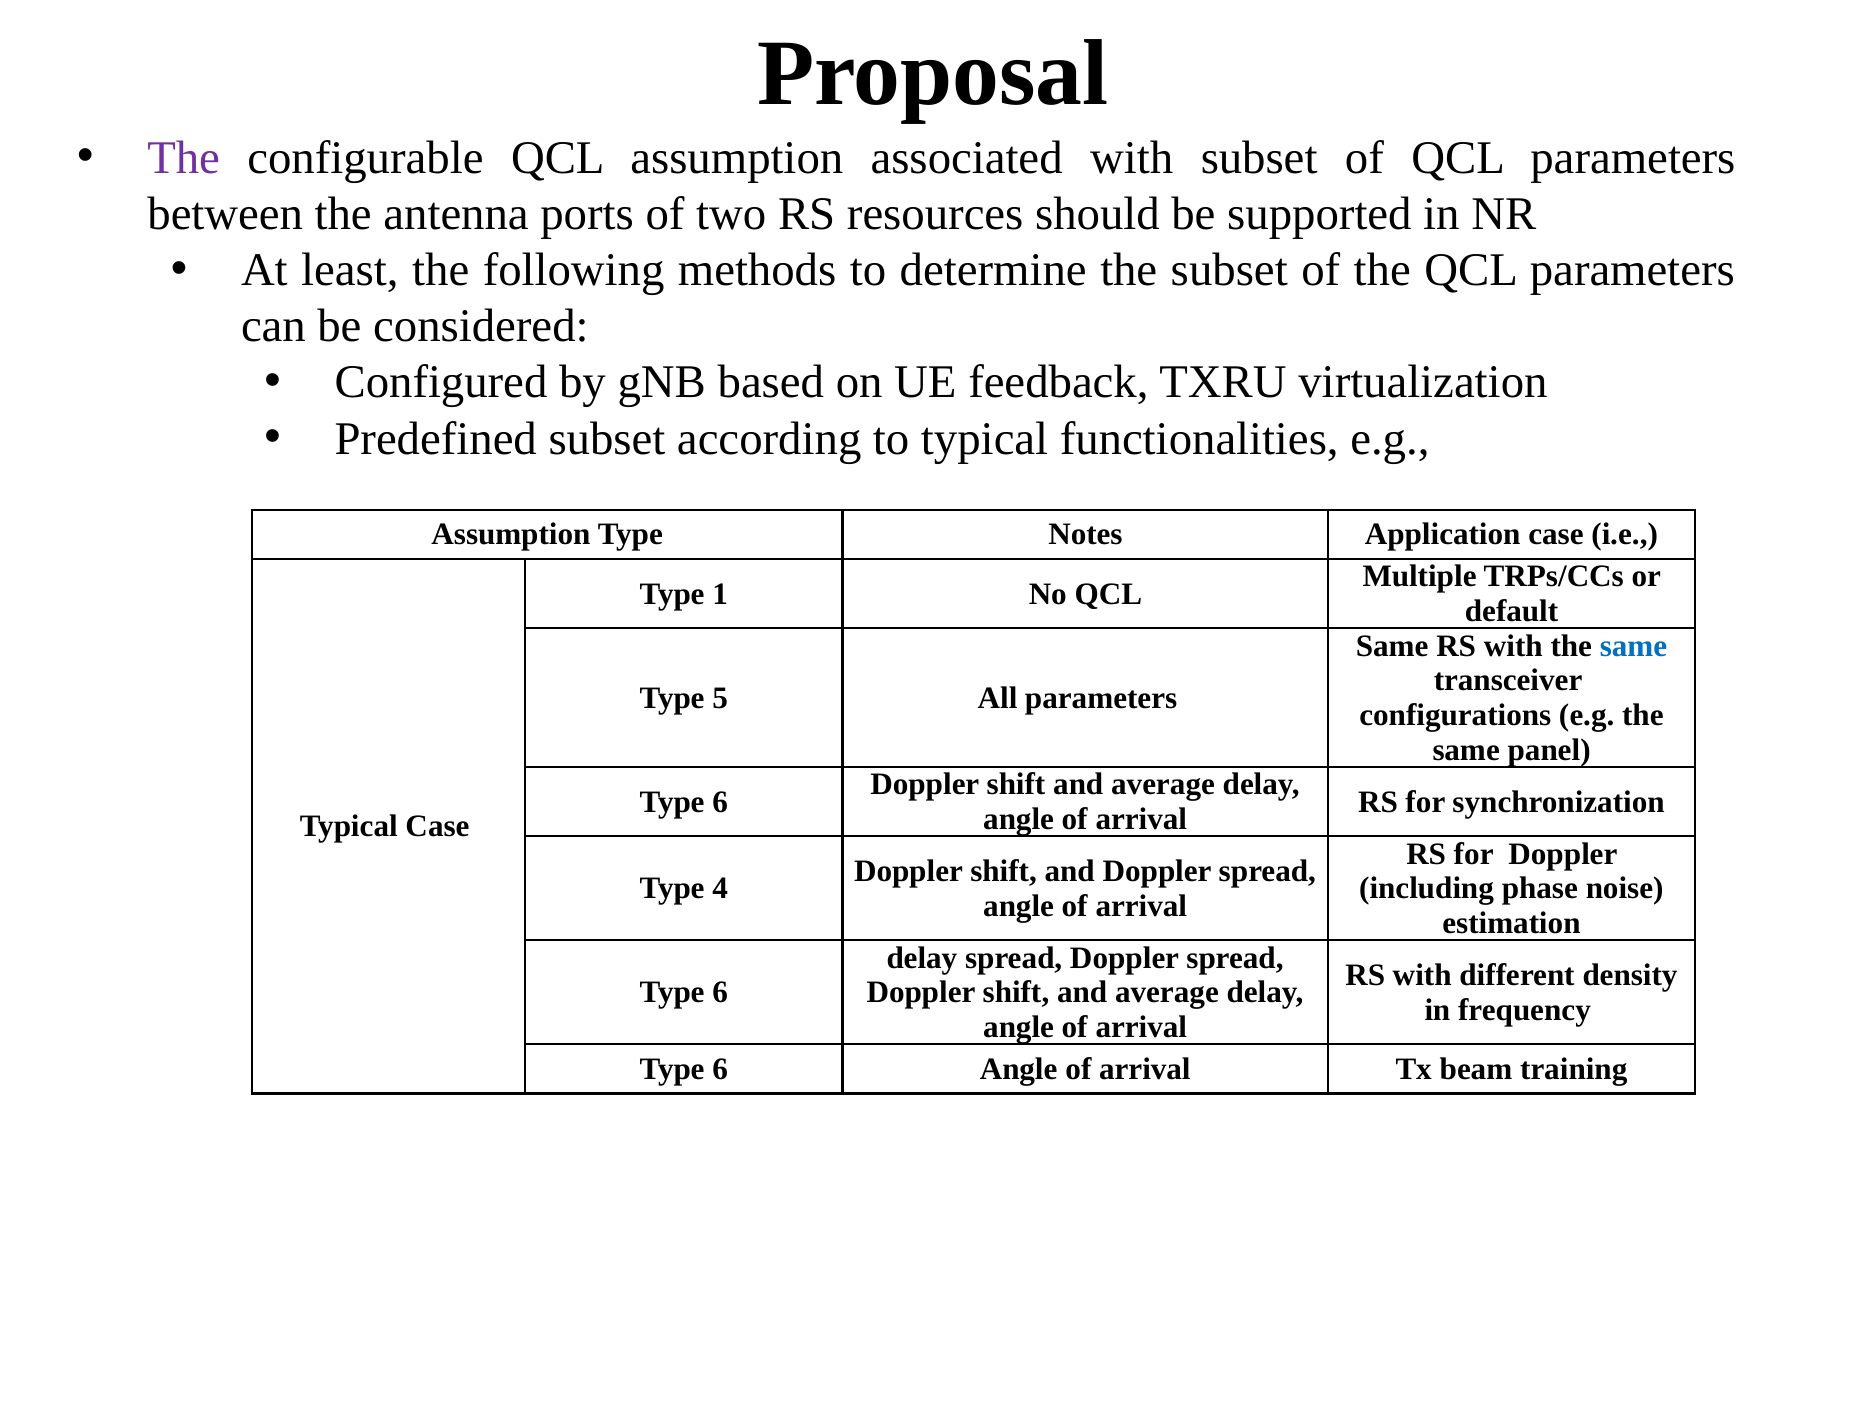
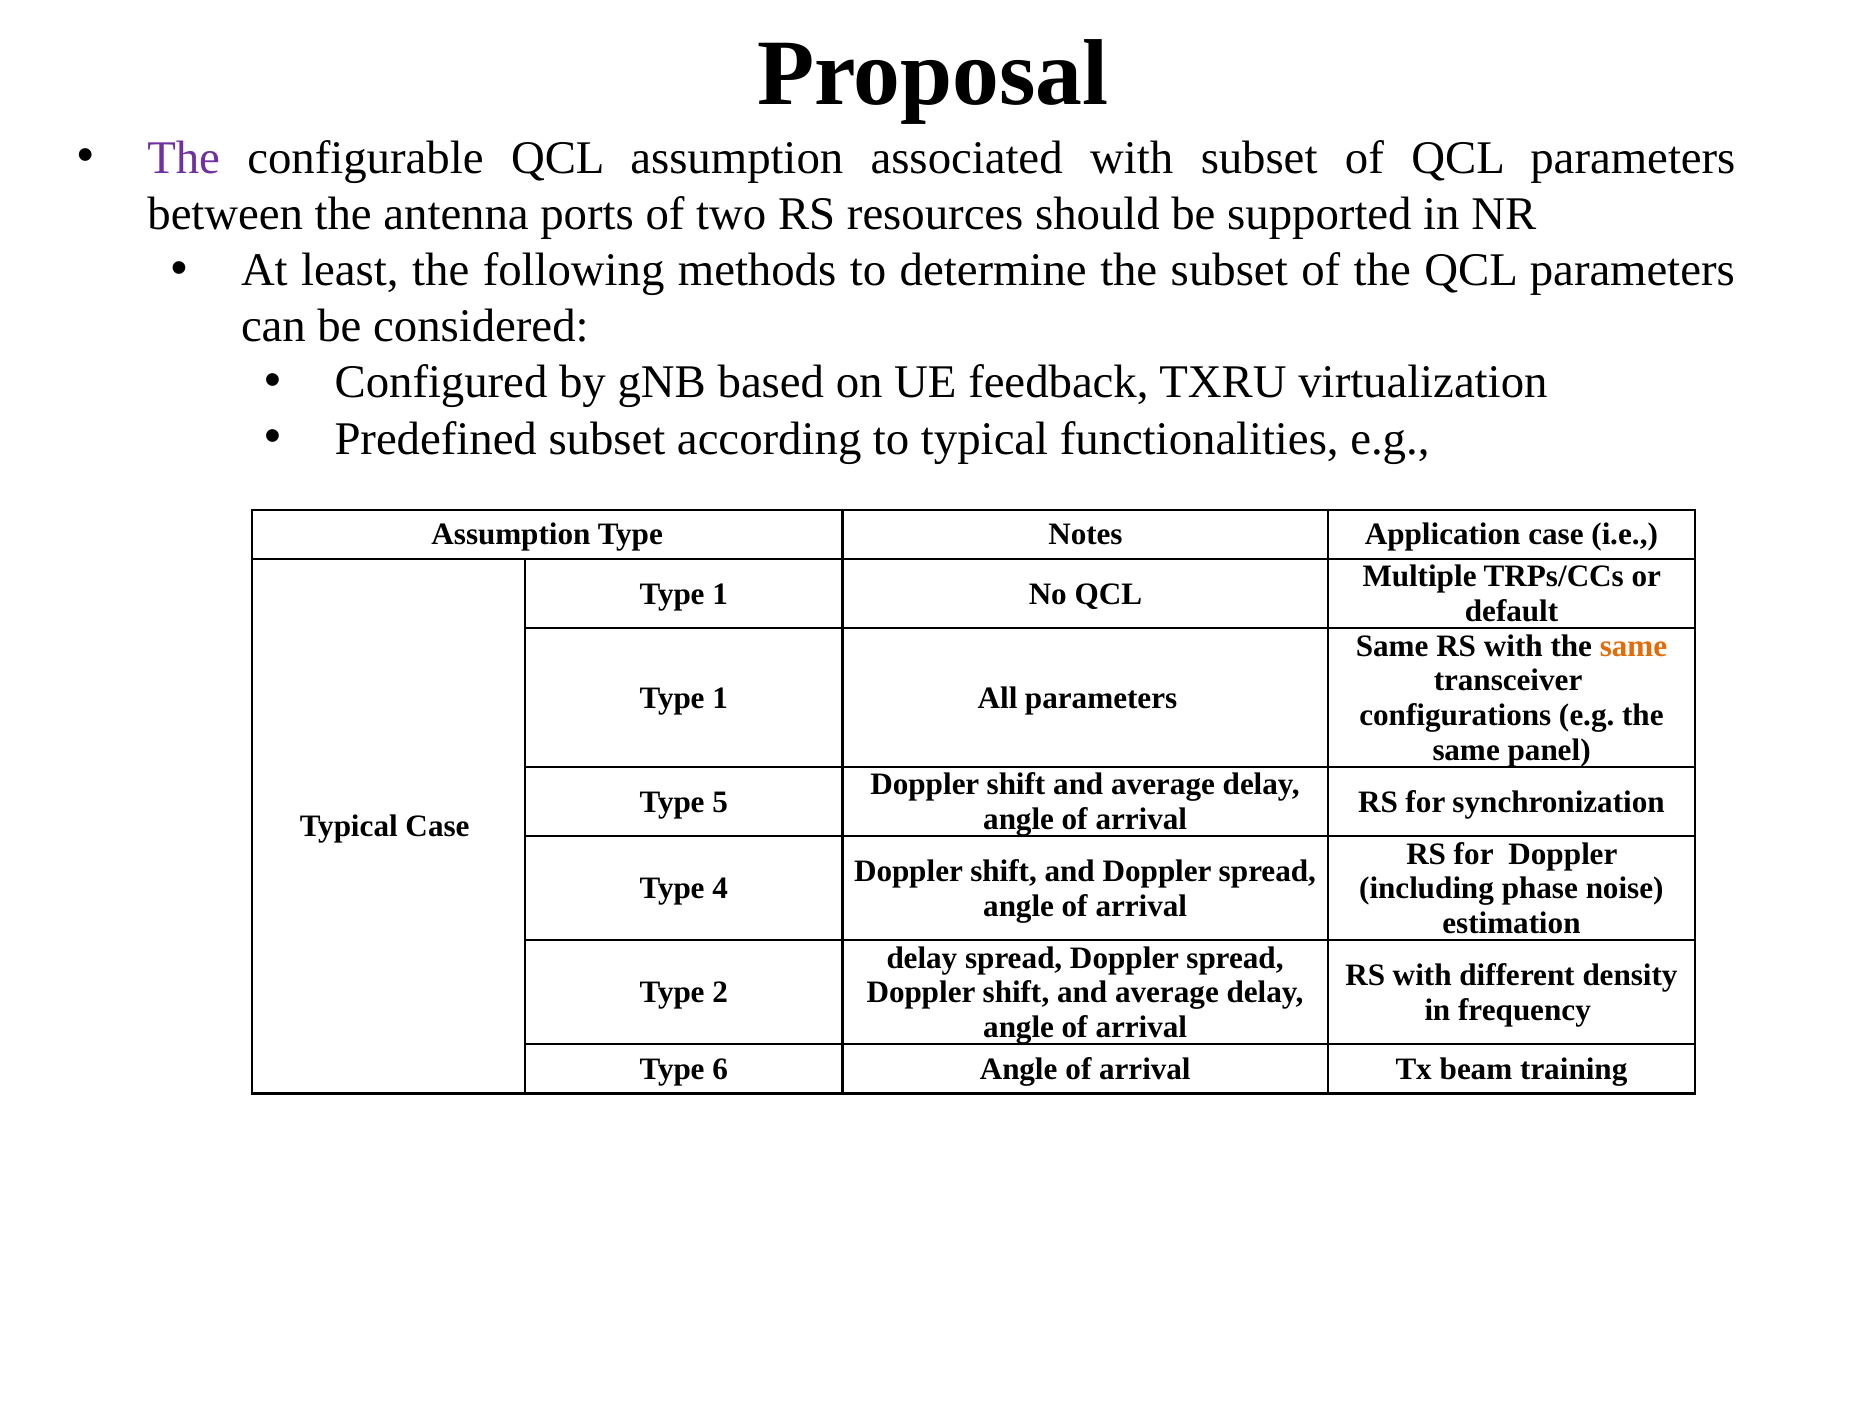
same at (1634, 646) colour: blue -> orange
5 at (720, 698): 5 -> 1
6 at (720, 802): 6 -> 5
6 at (720, 992): 6 -> 2
